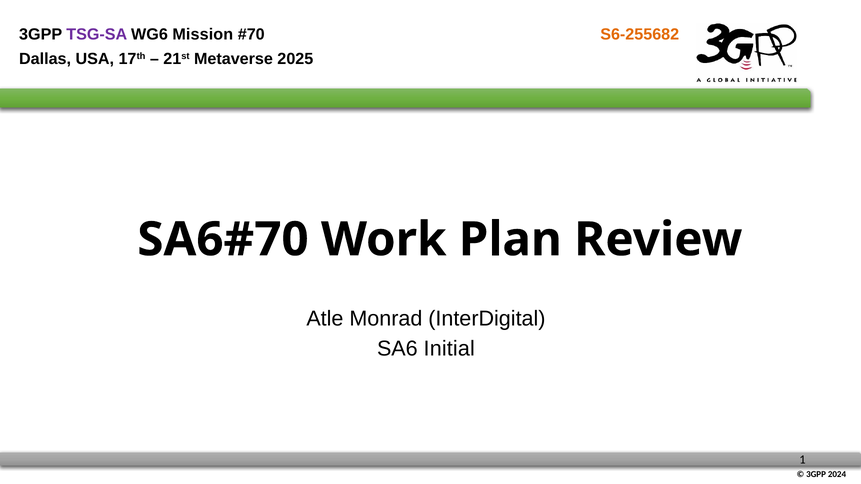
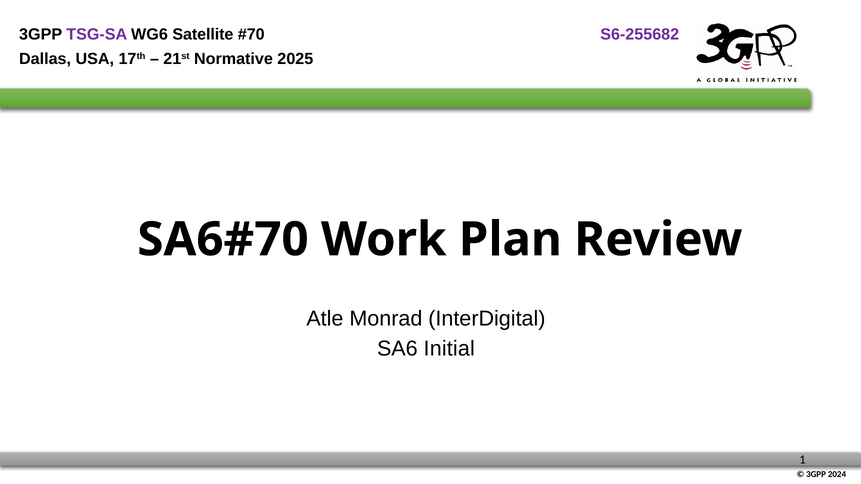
Mission: Mission -> Satellite
S6-255682 colour: orange -> purple
Metaverse: Metaverse -> Normative
